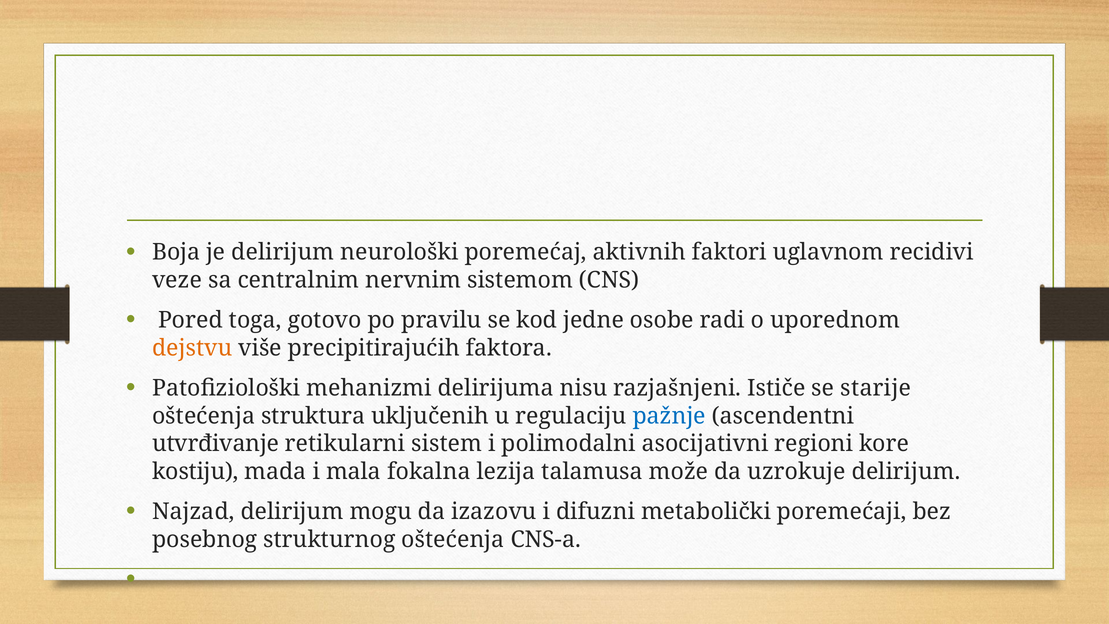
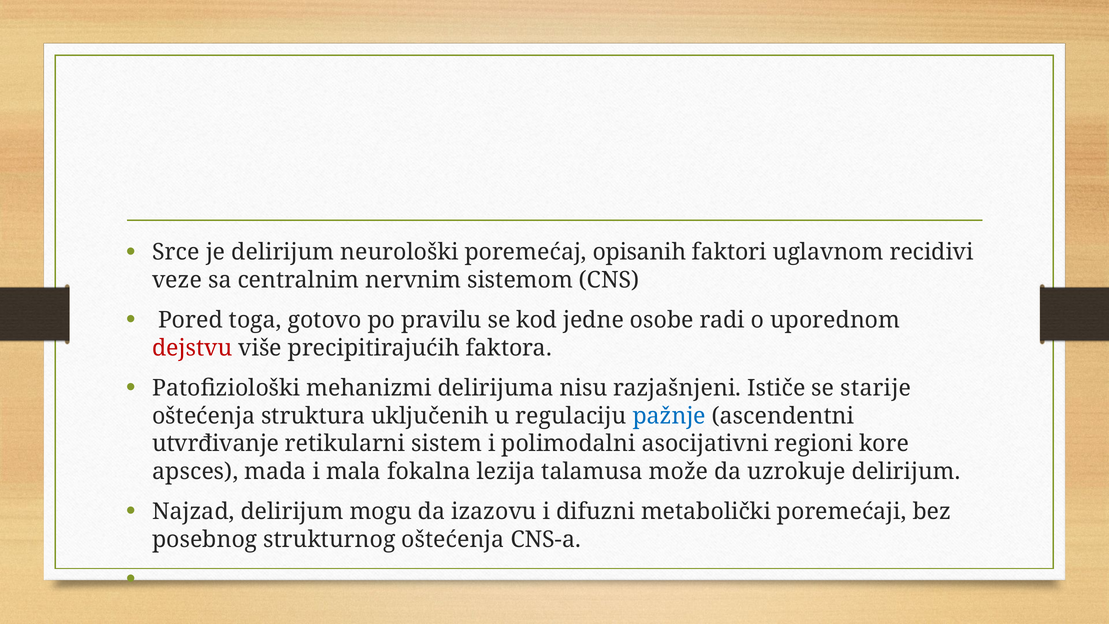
Boja: Boja -> Srce
aktivnih: aktivnih -> opisanih
dejstvu colour: orange -> red
kostiju: kostiju -> apsces
